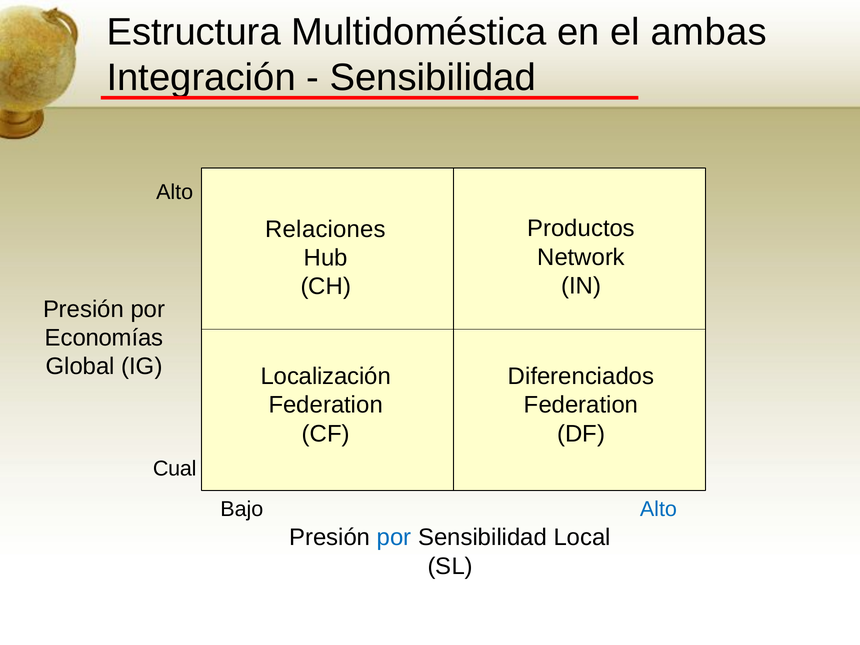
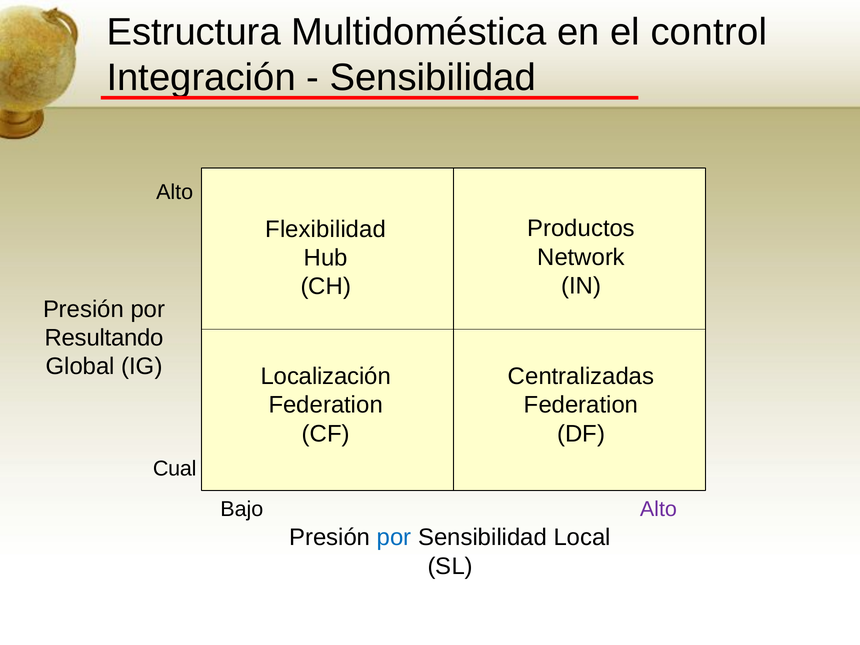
ambas: ambas -> control
Relaciones: Relaciones -> Flexibilidad
Economías: Economías -> Resultando
Diferenciados: Diferenciados -> Centralizadas
Alto at (658, 509) colour: blue -> purple
